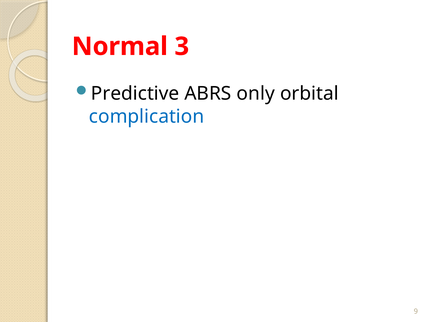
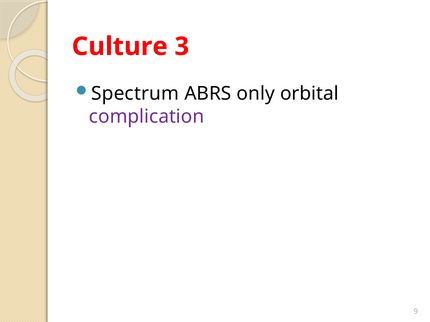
Normal: Normal -> Culture
Predictive: Predictive -> Spectrum
complication colour: blue -> purple
